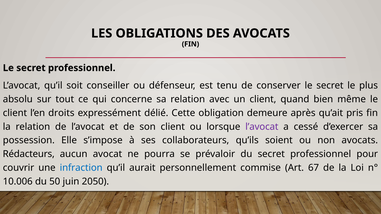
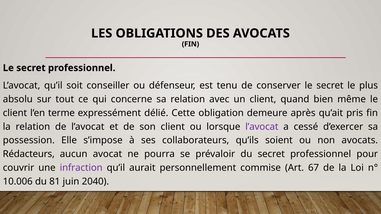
droits: droits -> terme
infraction colour: blue -> purple
50: 50 -> 81
2050: 2050 -> 2040
